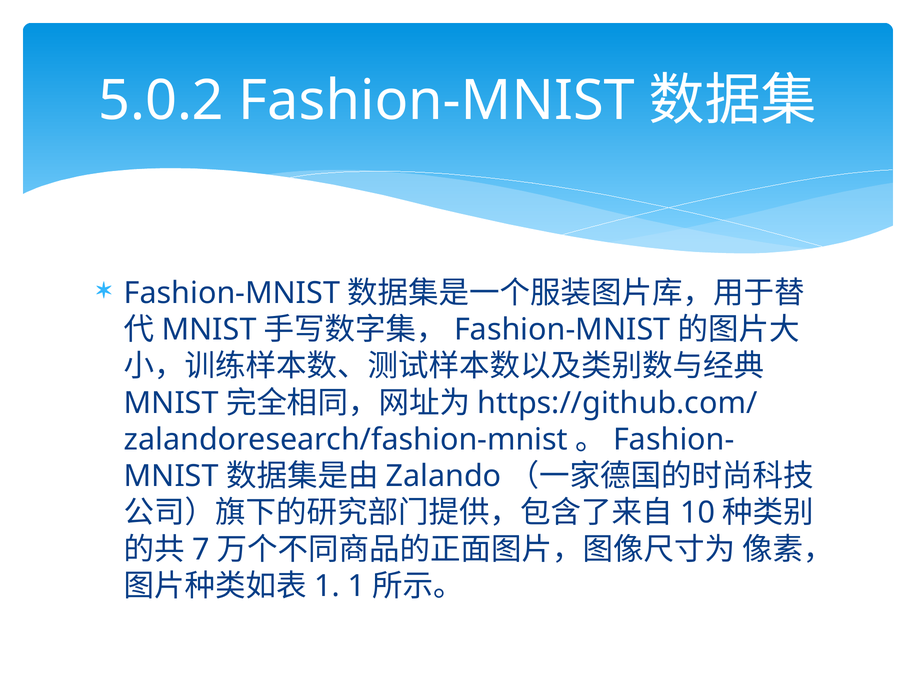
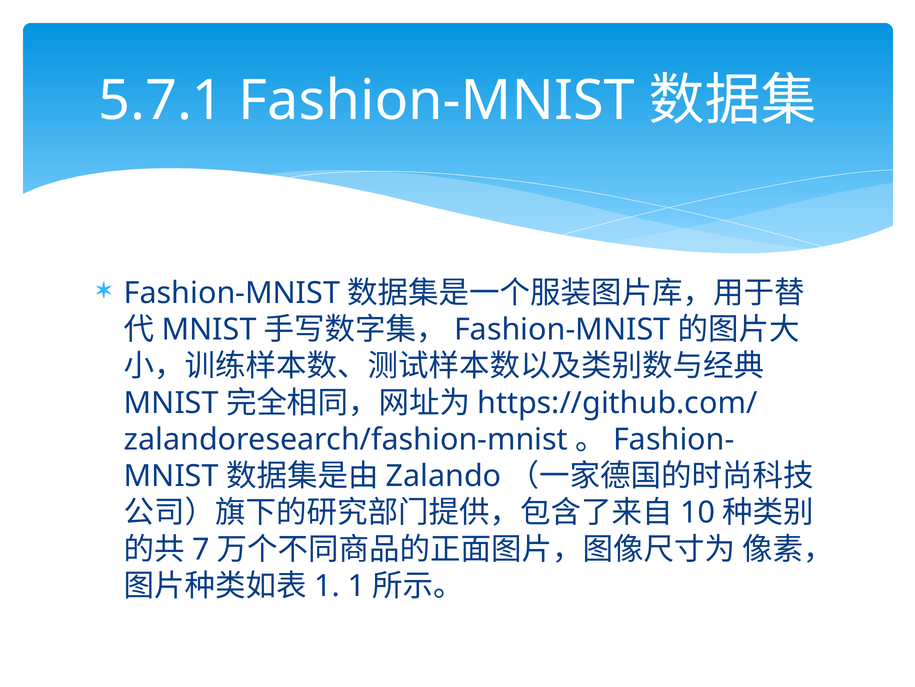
5.0.2: 5.0.2 -> 5.7.1
